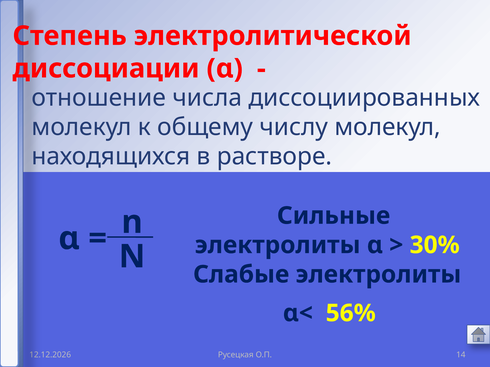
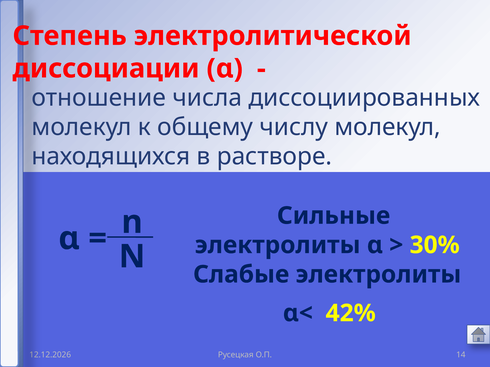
56%: 56% -> 42%
